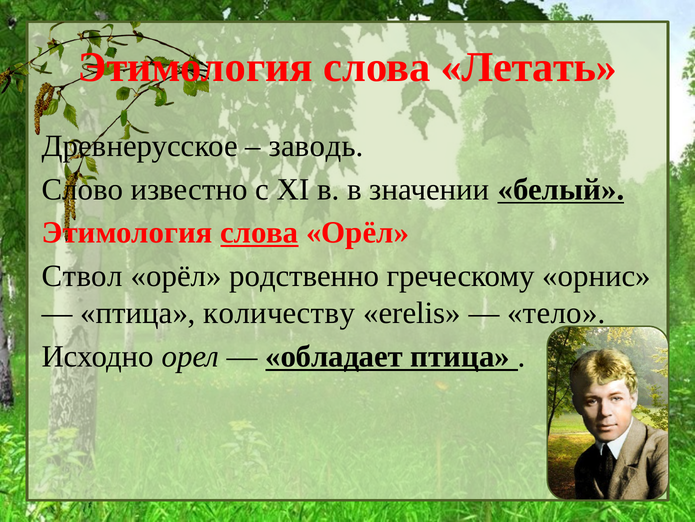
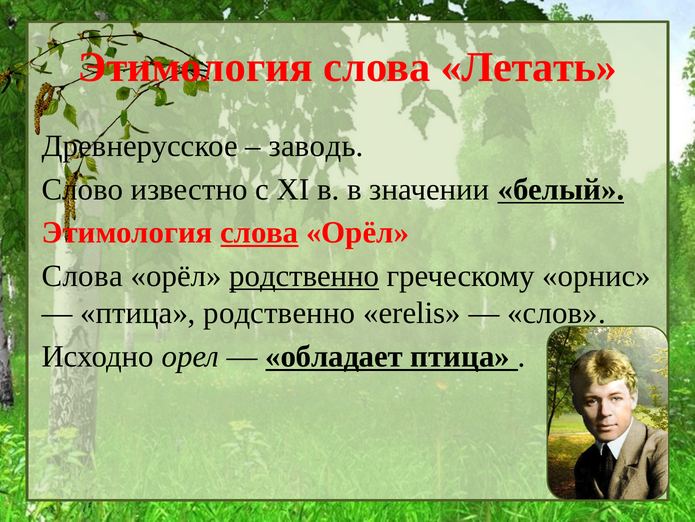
Ствол at (82, 276): Ствол -> Слова
родственно at (304, 276) underline: none -> present
птица количеству: количеству -> родственно
тело: тело -> слов
